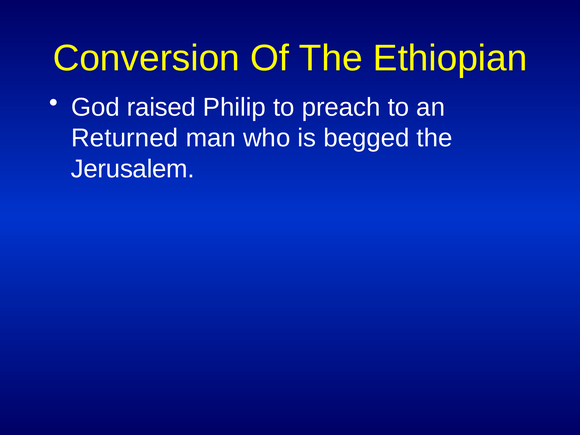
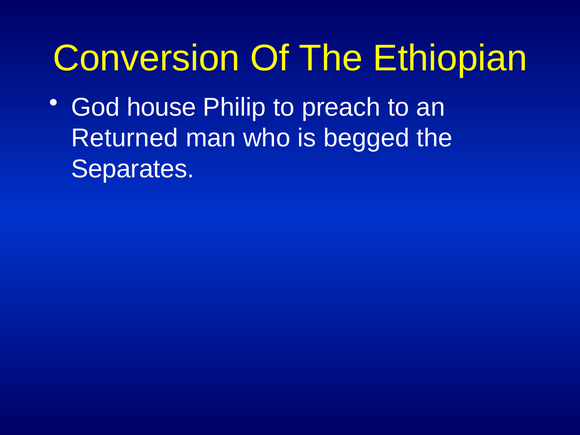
raised: raised -> house
Jerusalem: Jerusalem -> Separates
